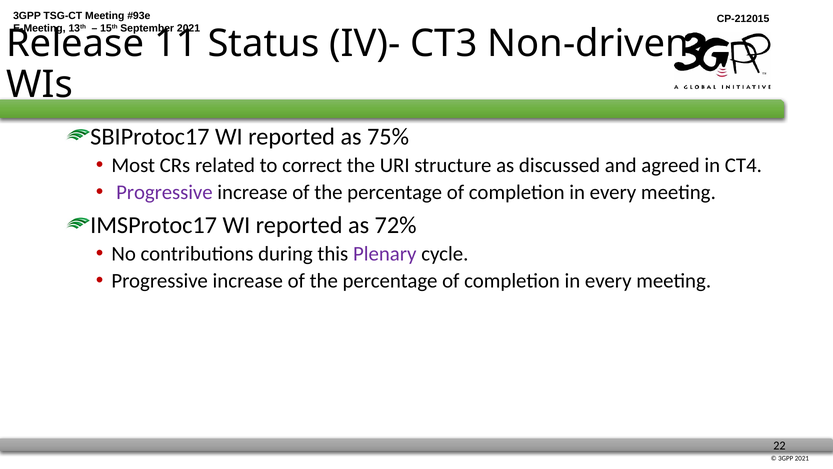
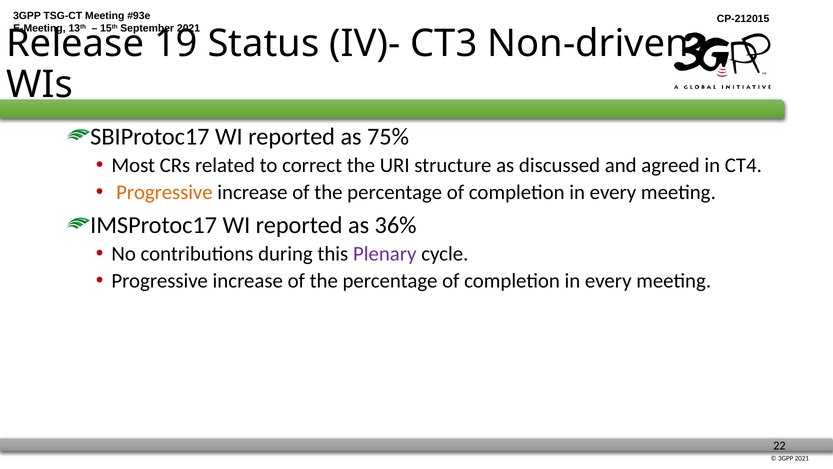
11: 11 -> 19
Progressive at (164, 192) colour: purple -> orange
72%: 72% -> 36%
